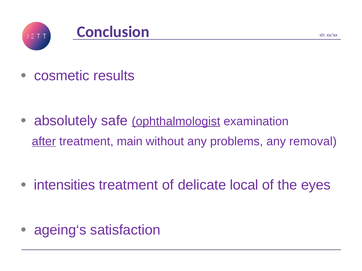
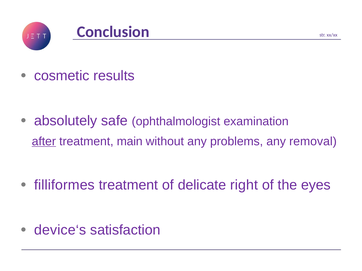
ophthalmologist underline: present -> none
intensities: intensities -> filliformes
local: local -> right
ageing‘s: ageing‘s -> device‘s
